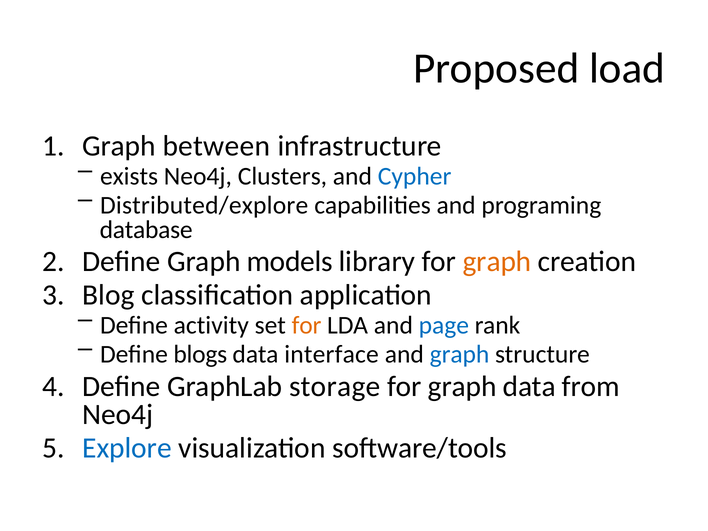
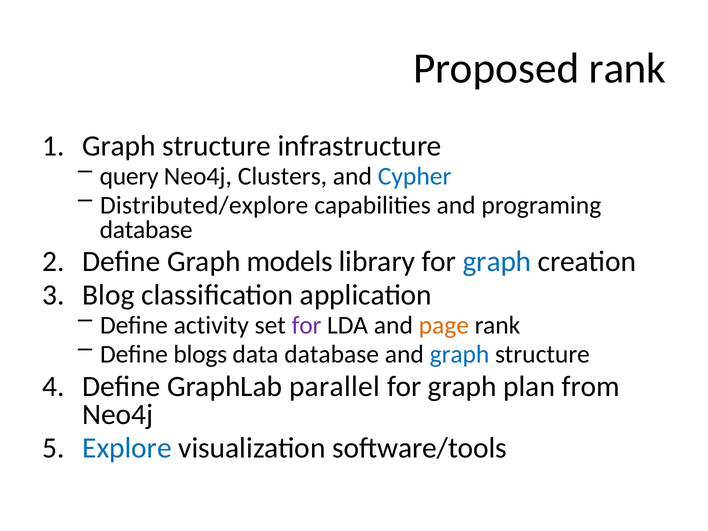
Proposed load: load -> rank
between at (216, 146): between -> structure
exists: exists -> query
graph at (497, 262) colour: orange -> blue
for at (307, 325) colour: orange -> purple
page colour: blue -> orange
data interface: interface -> database
storage: storage -> parallel
graph data: data -> plan
